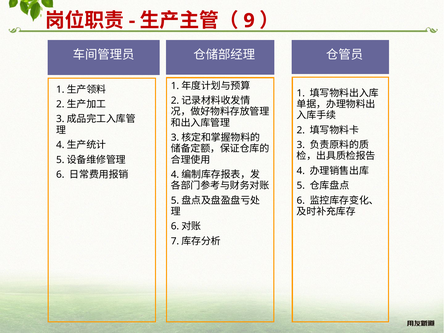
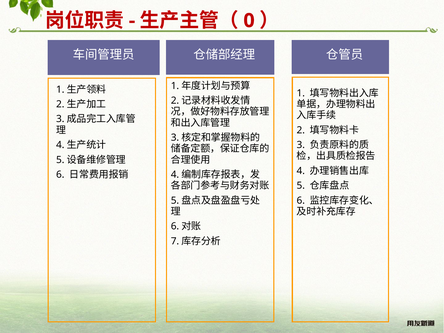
9: 9 -> 0
